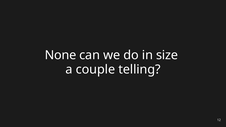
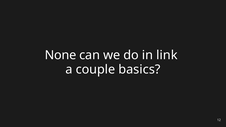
size: size -> link
telling: telling -> basics
